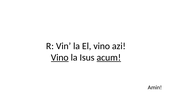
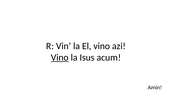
acum underline: present -> none
